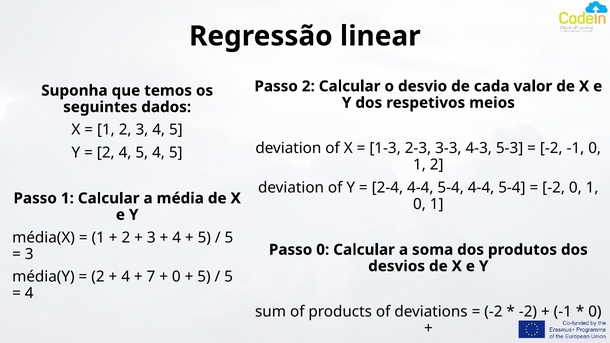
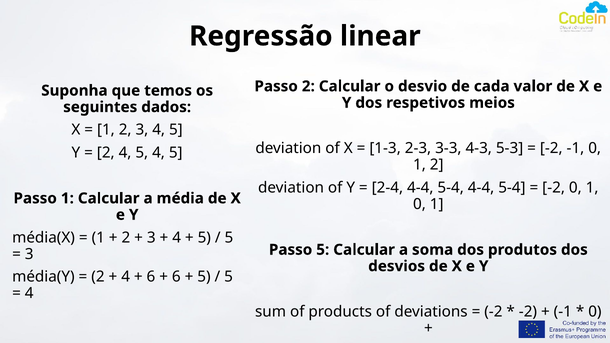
Passo 0: 0 -> 5
7 at (151, 277): 7 -> 6
0 at (176, 277): 0 -> 6
